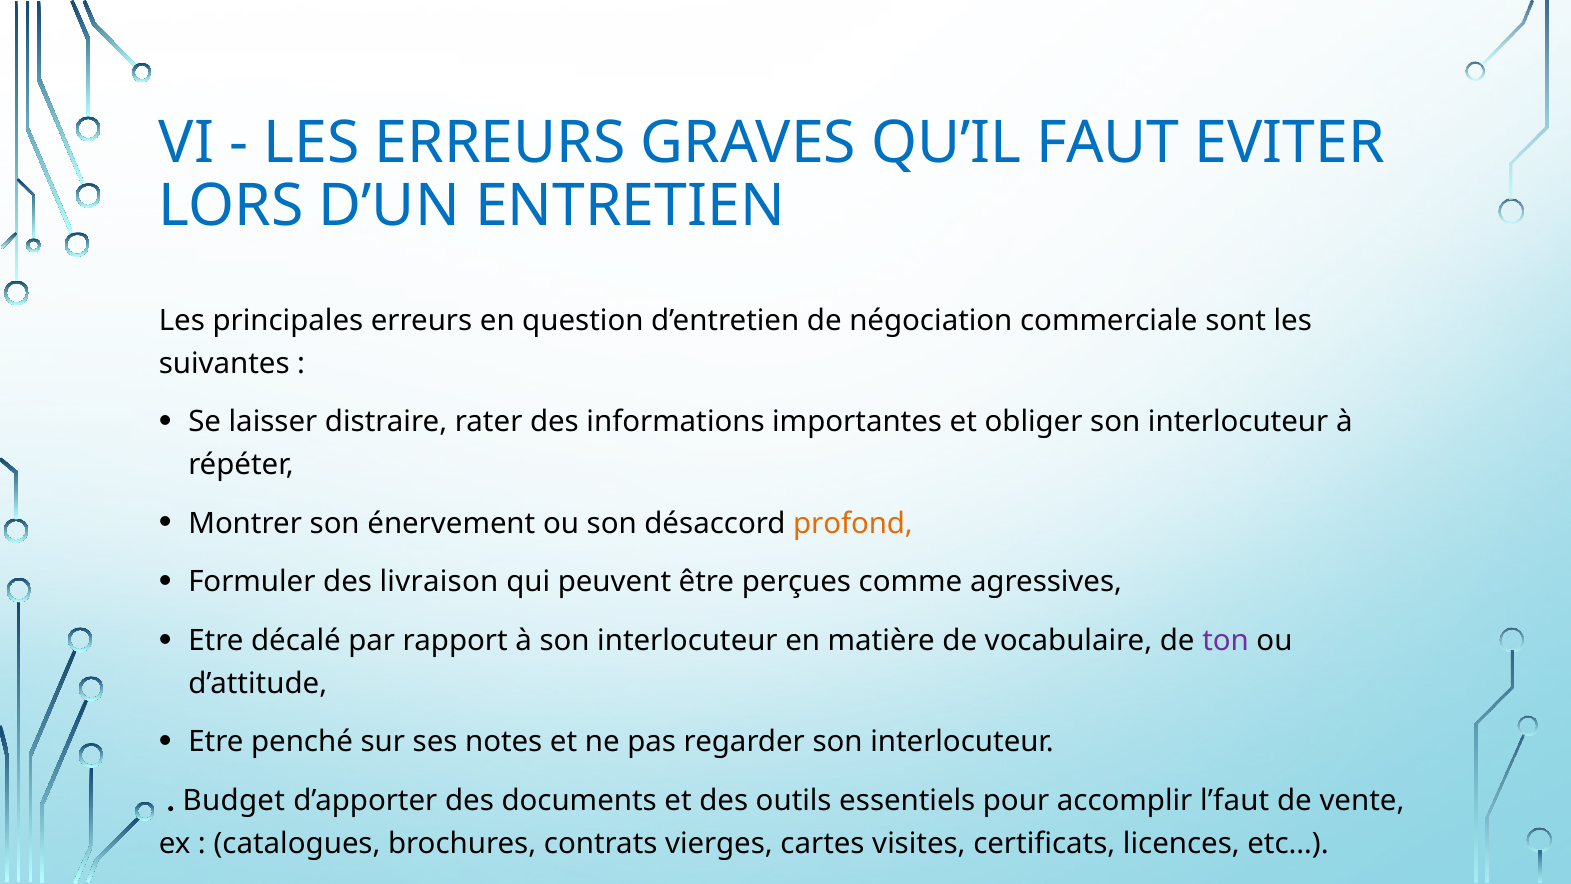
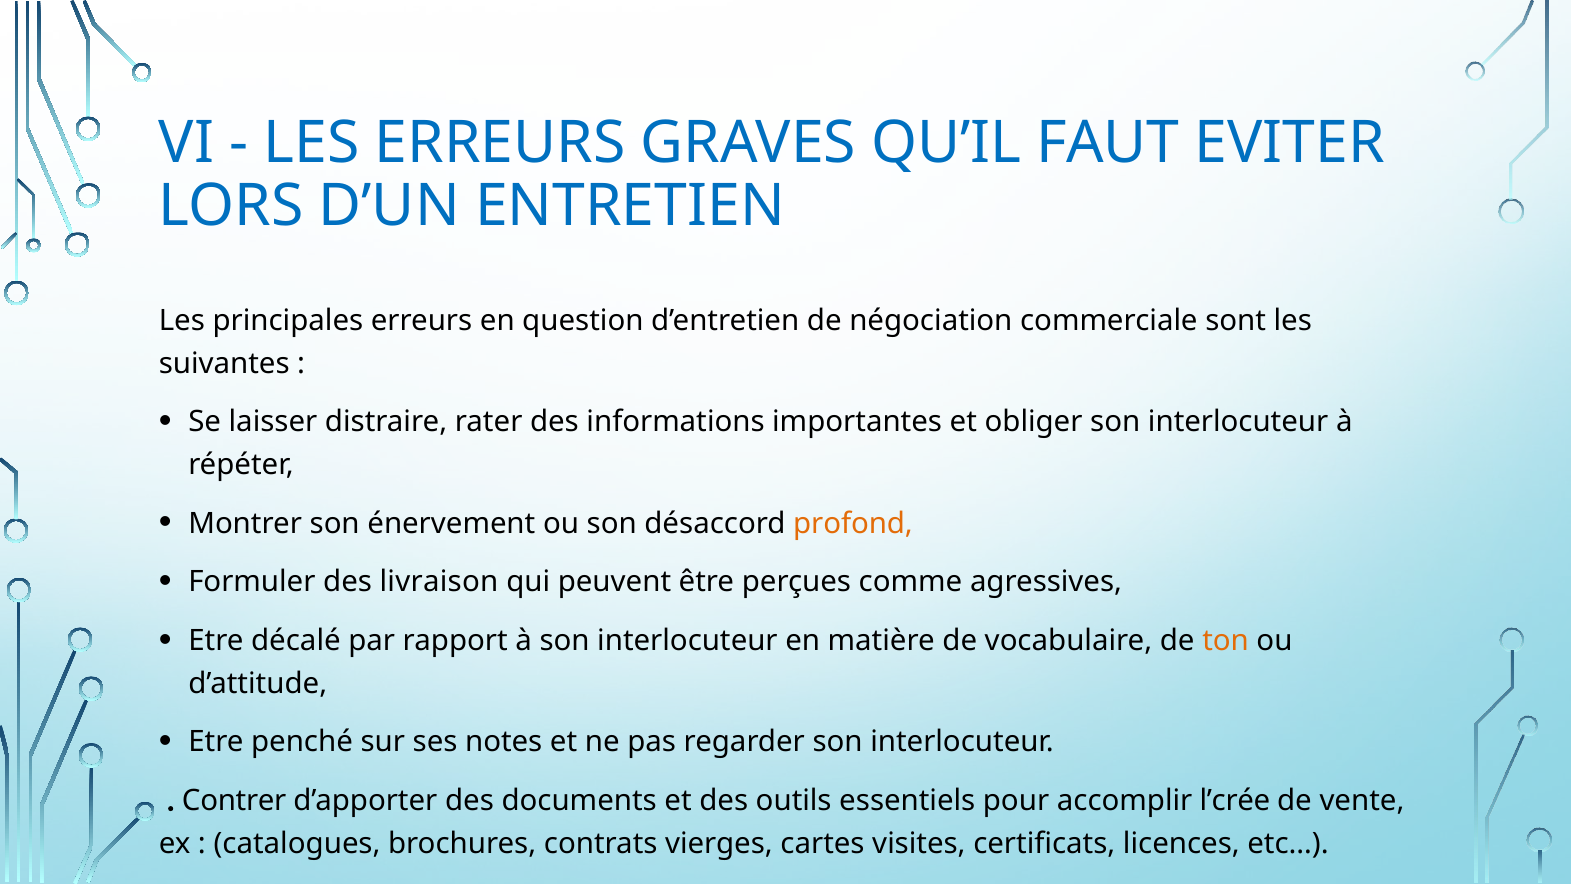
ton colour: purple -> orange
Budget: Budget -> Contrer
l’faut: l’faut -> l’crée
